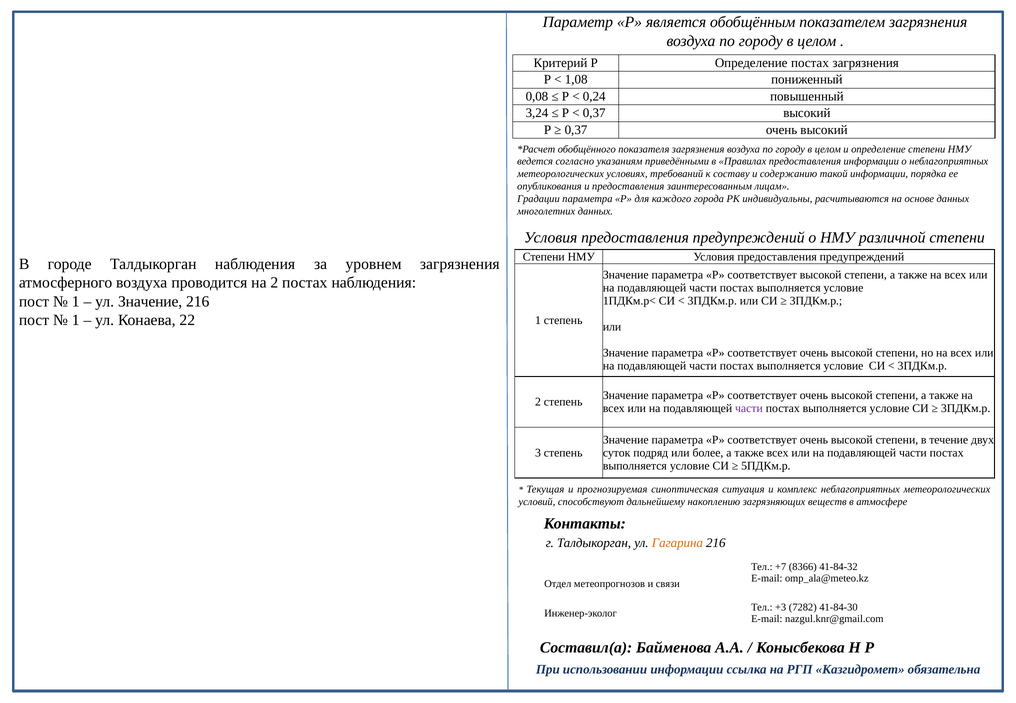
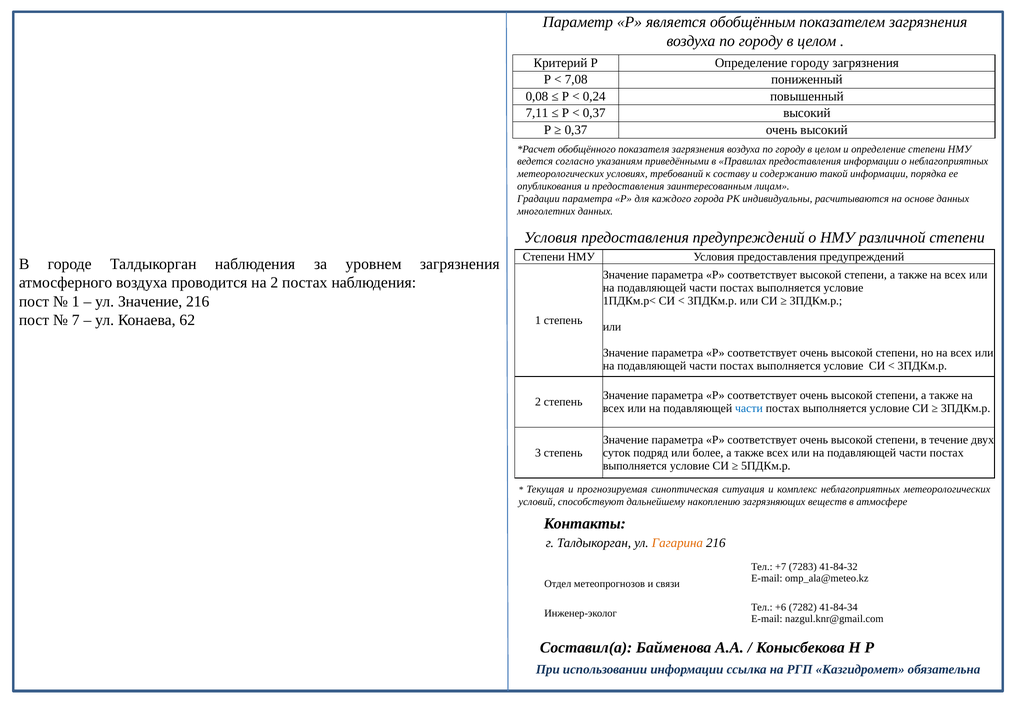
Определение постах: постах -> городу
1,08: 1,08 -> 7,08
3,24: 3,24 -> 7,11
1 at (76, 320): 1 -> 7
22: 22 -> 62
части at (749, 409) colour: purple -> blue
8366: 8366 -> 7283
+3: +3 -> +6
41-84-30: 41-84-30 -> 41-84-34
